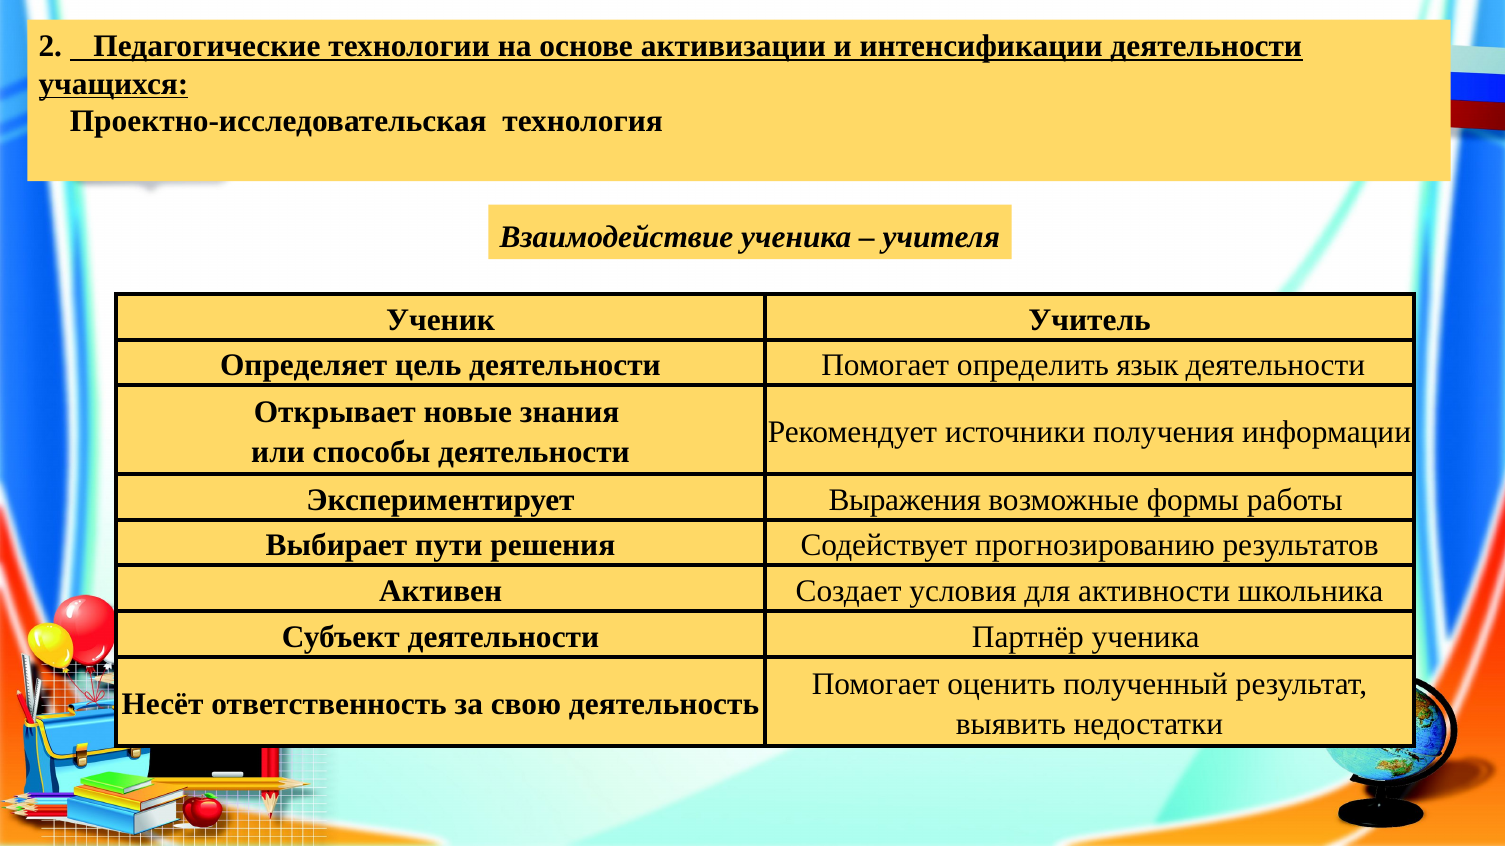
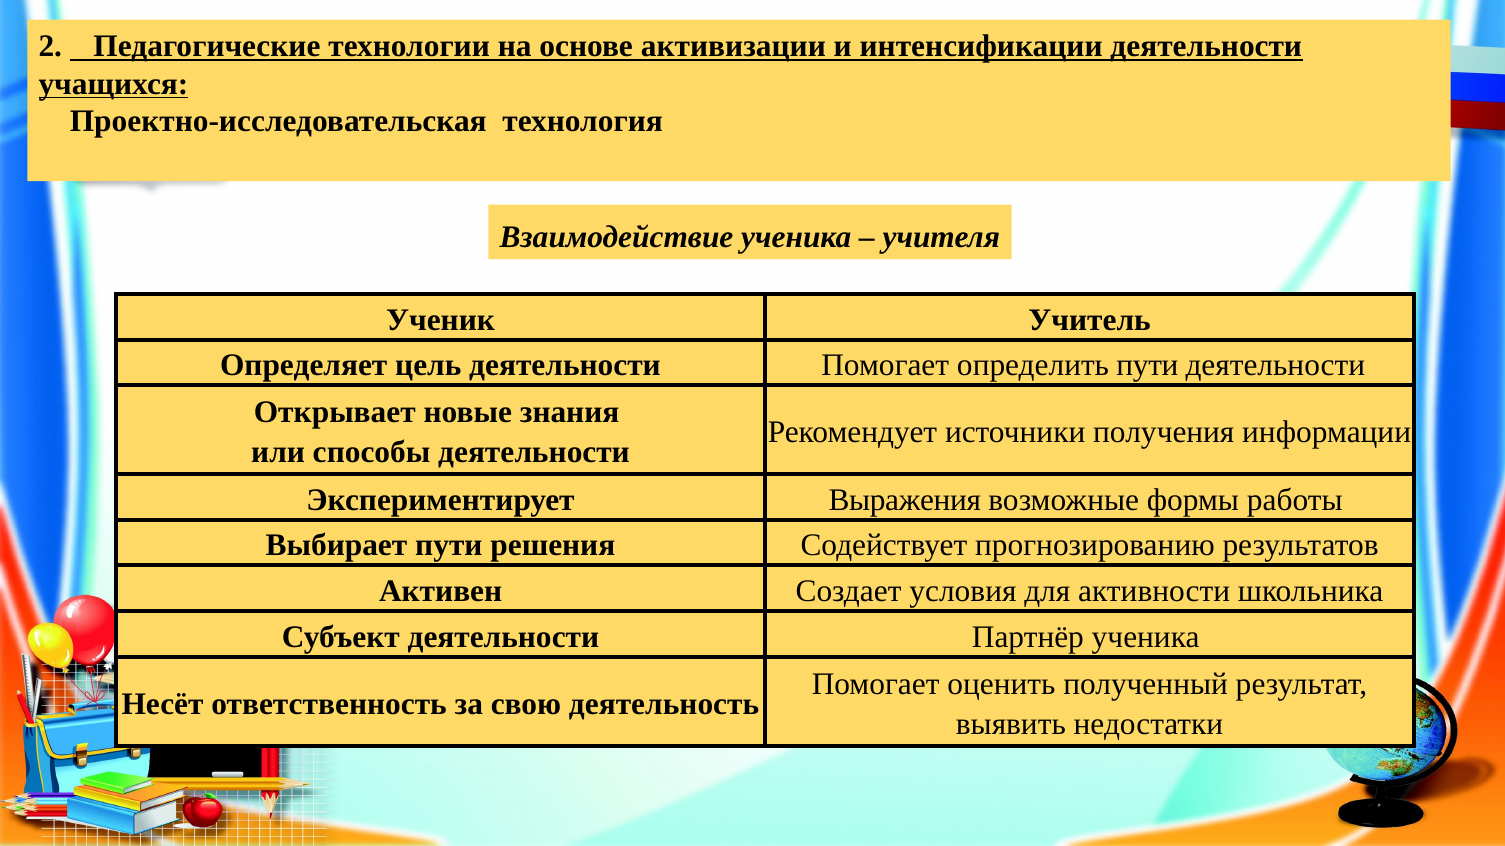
определить язык: язык -> пути
